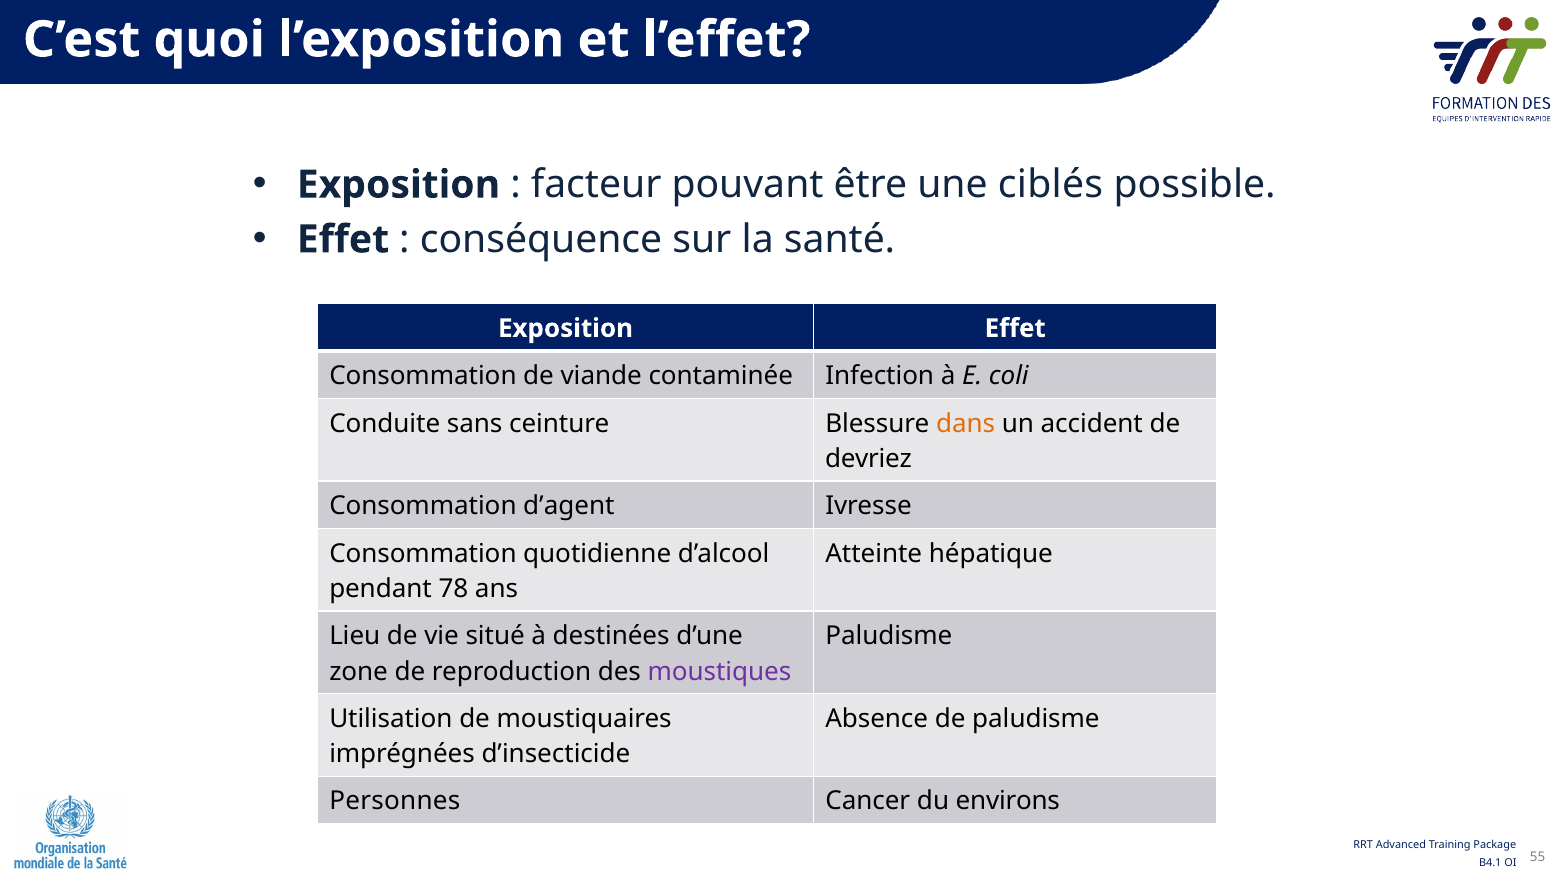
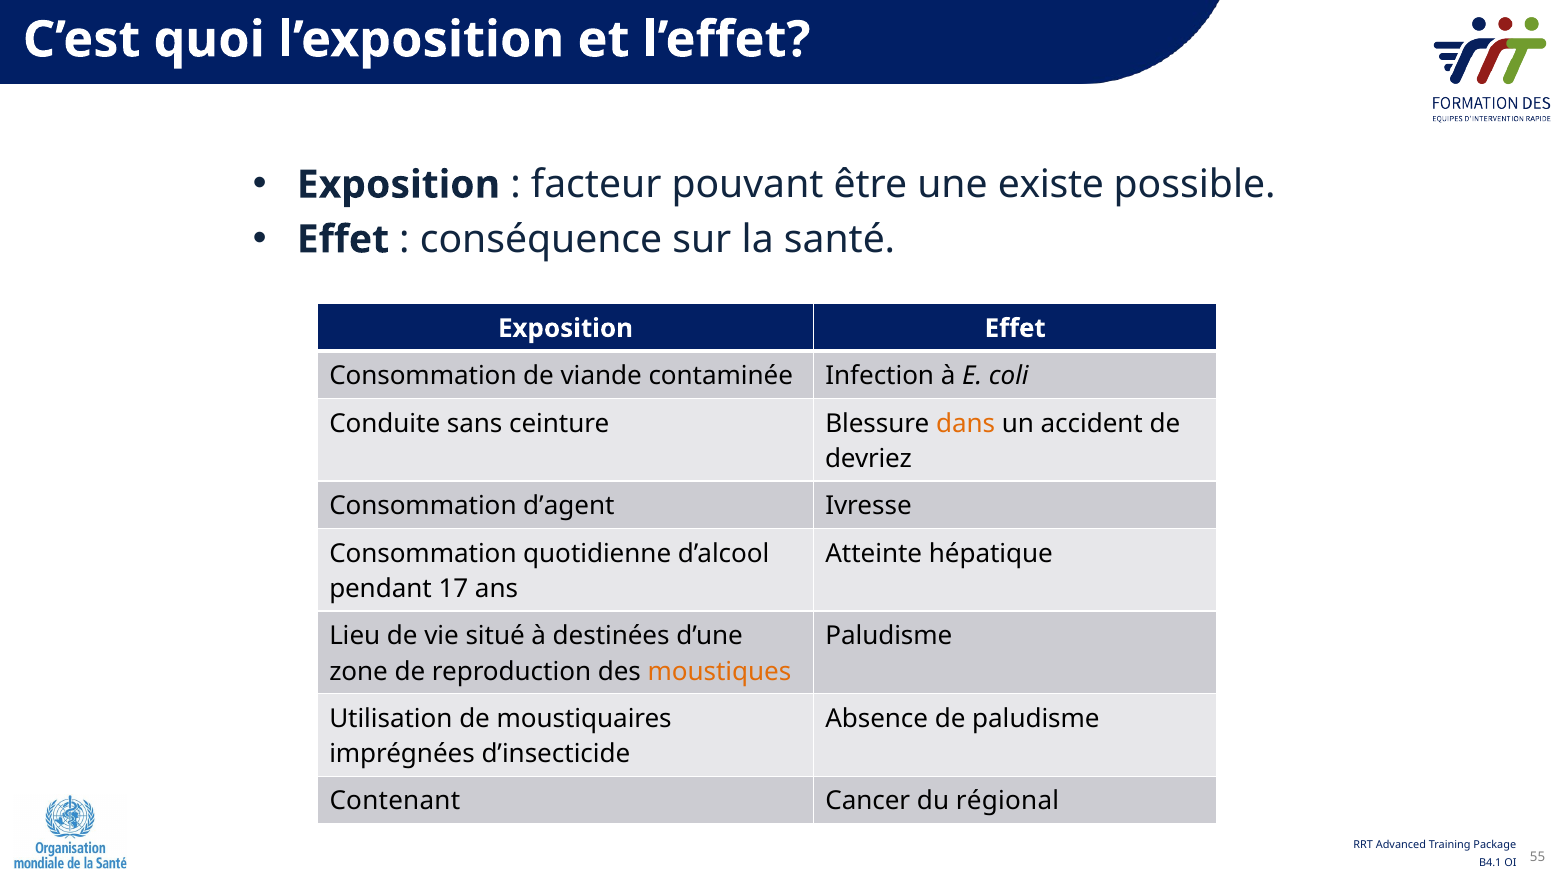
ciblés: ciblés -> existe
78: 78 -> 17
moustiques colour: purple -> orange
Personnes: Personnes -> Contenant
environs: environs -> régional
